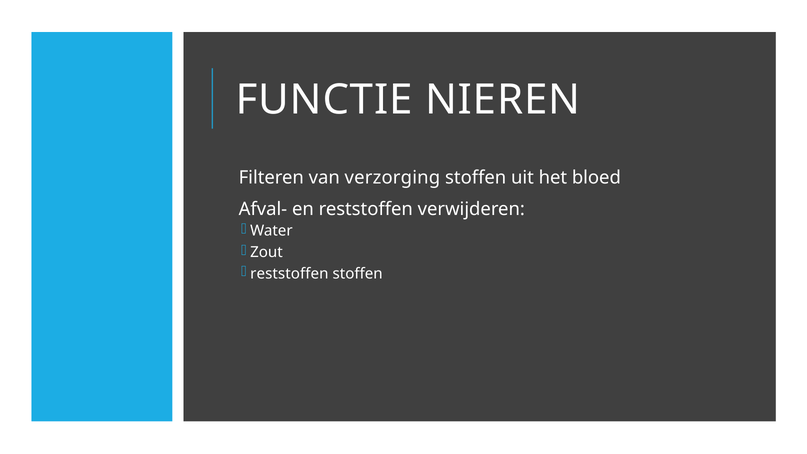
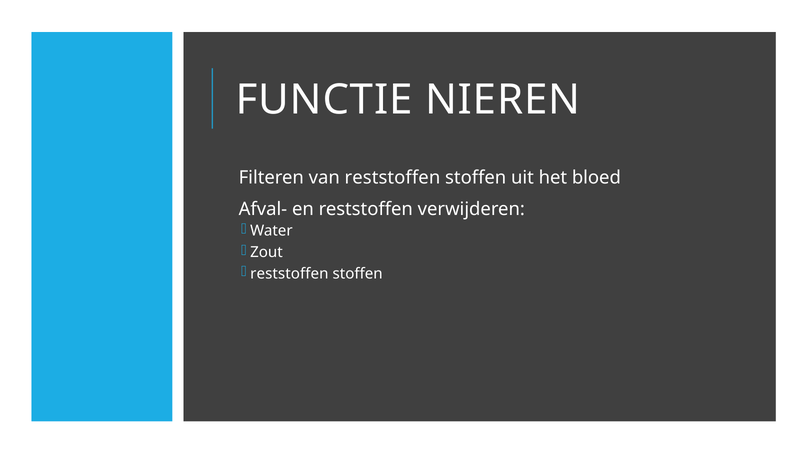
van verzorging: verzorging -> reststoffen
